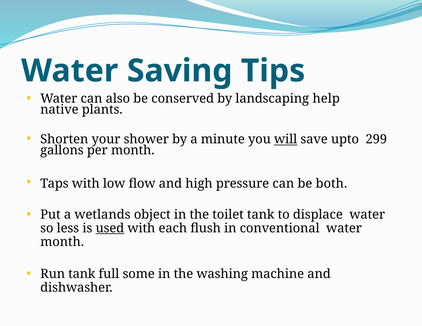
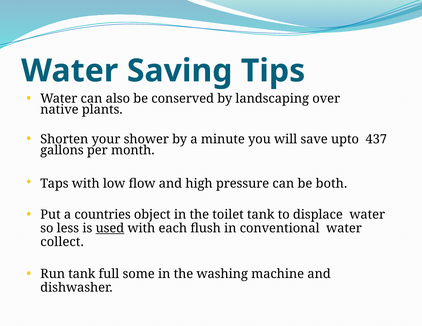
help: help -> over
will underline: present -> none
299: 299 -> 437
wetlands: wetlands -> countries
month at (62, 242): month -> collect
